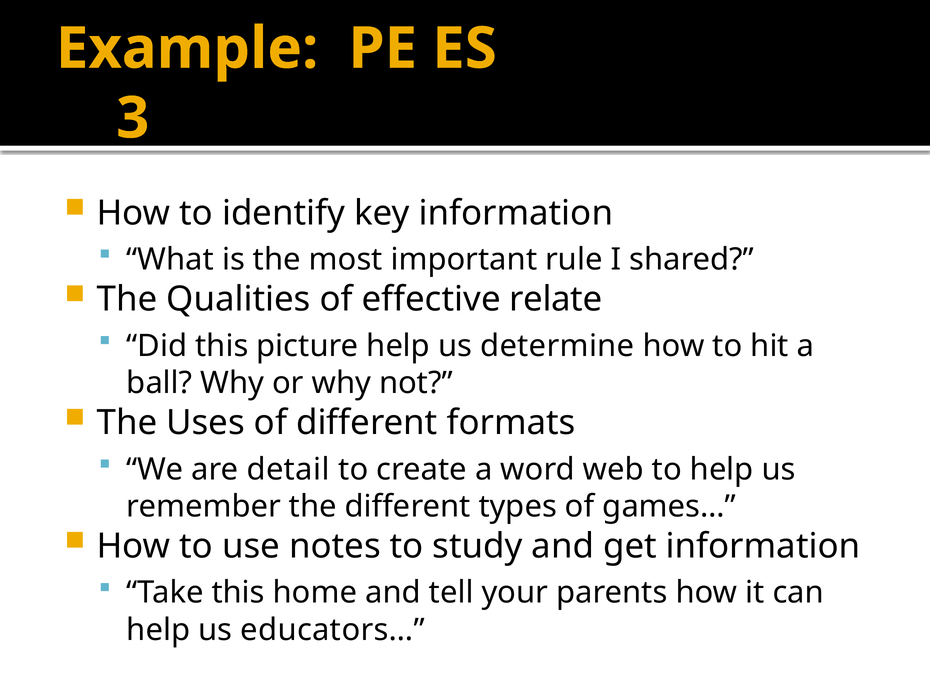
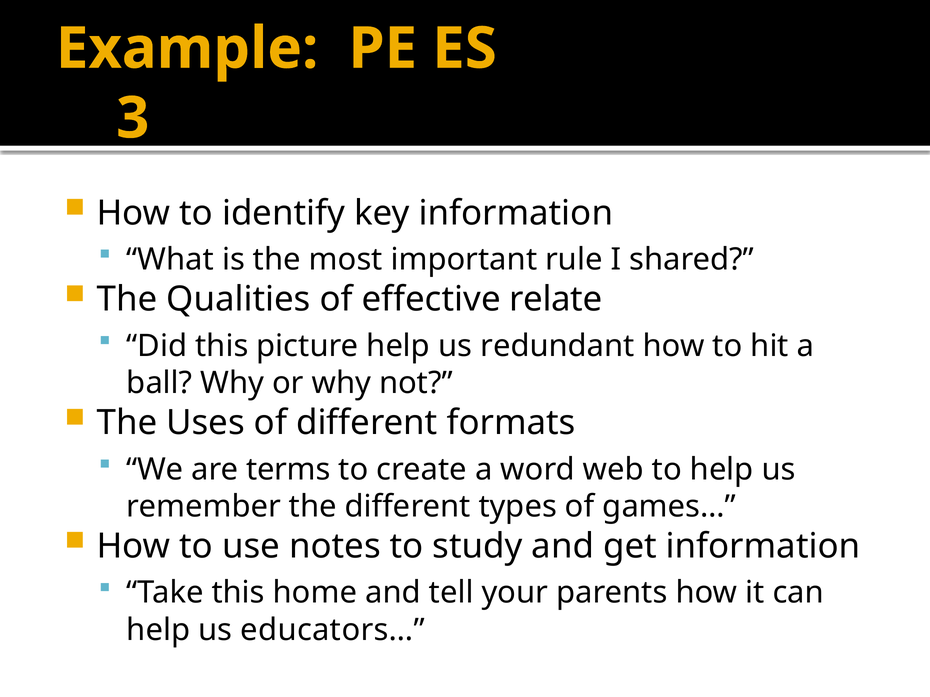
determine: determine -> redundant
detail: detail -> terms
